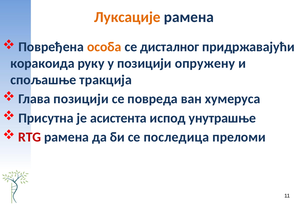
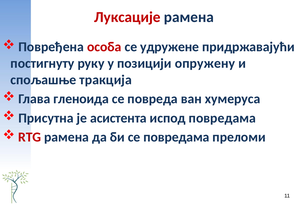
Луксације colour: orange -> red
особа colour: orange -> red
дисталног: дисталног -> удружене
коракоида: коракоида -> постигнуту
Глава позицији: позицији -> гленоида
испод унутрашње: унутрашње -> повредама
се последица: последица -> повредама
